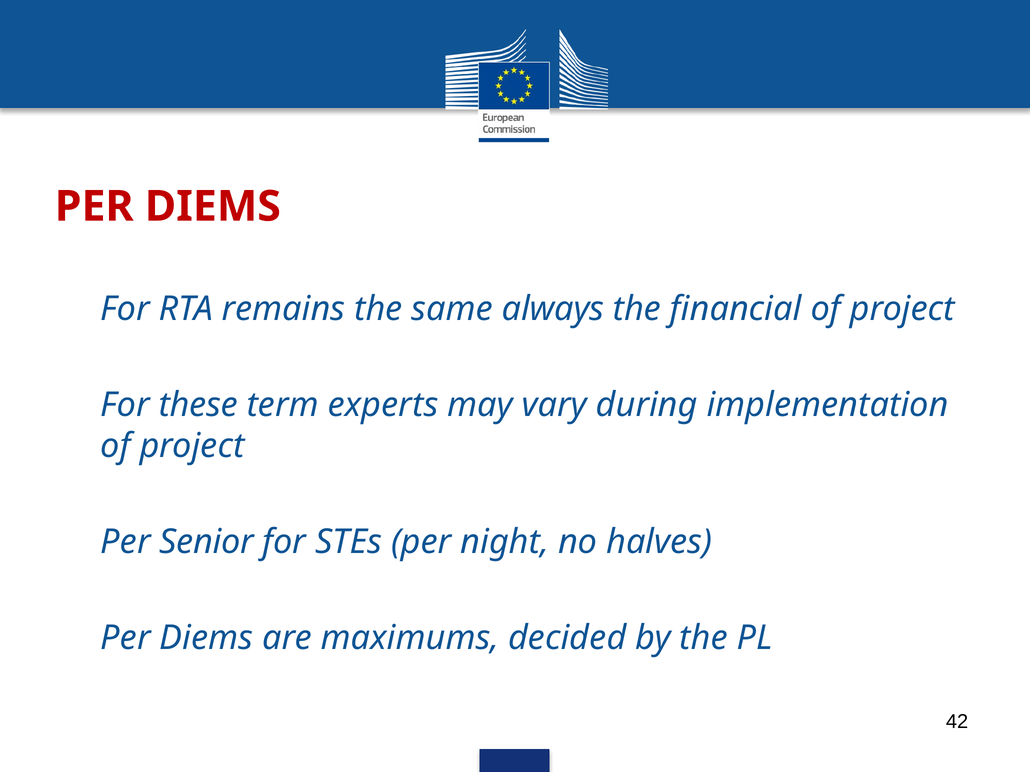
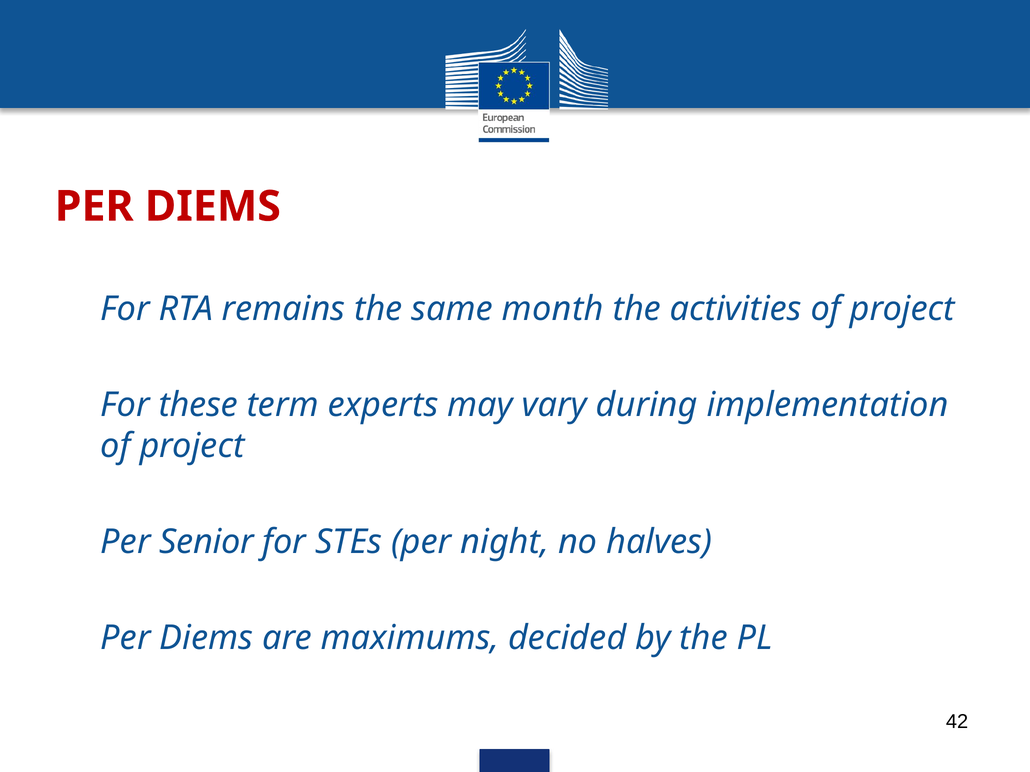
always: always -> month
financial: financial -> activities
